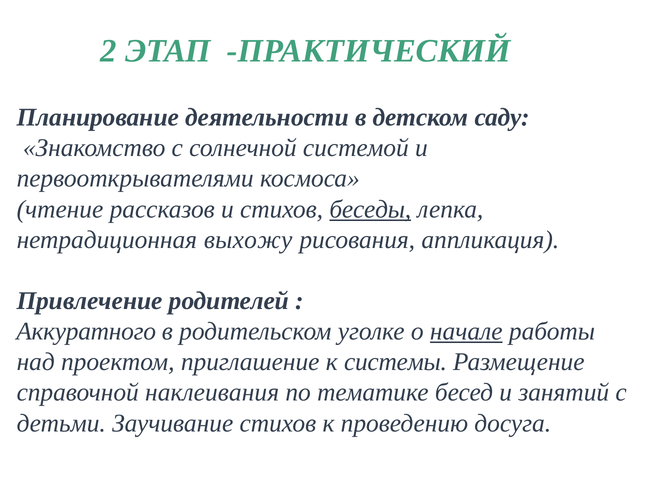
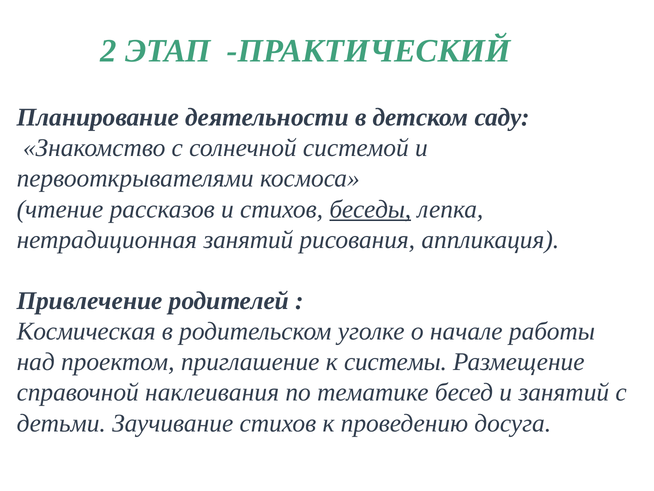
нетрадиционная выхожу: выхожу -> занятий
Аккуратного: Аккуратного -> Космическая
начале underline: present -> none
